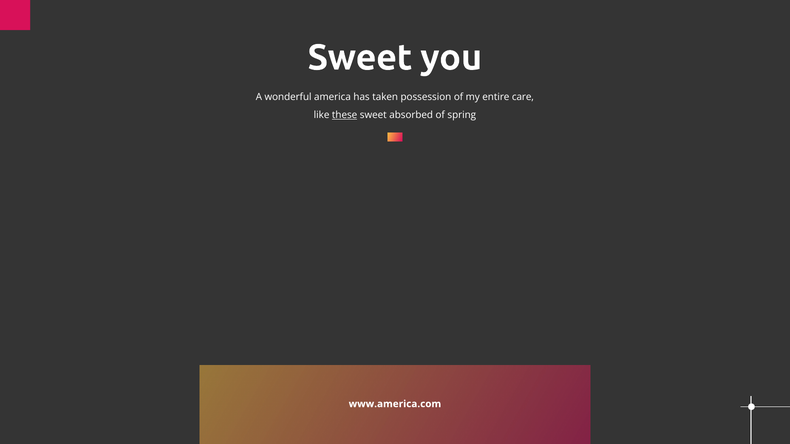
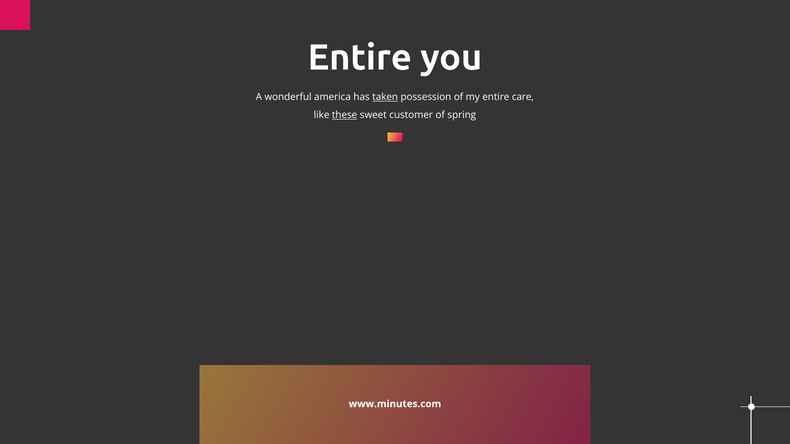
Sweet at (360, 58): Sweet -> Entire
taken underline: none -> present
absorbed: absorbed -> customer
www.america.com: www.america.com -> www.minutes.com
